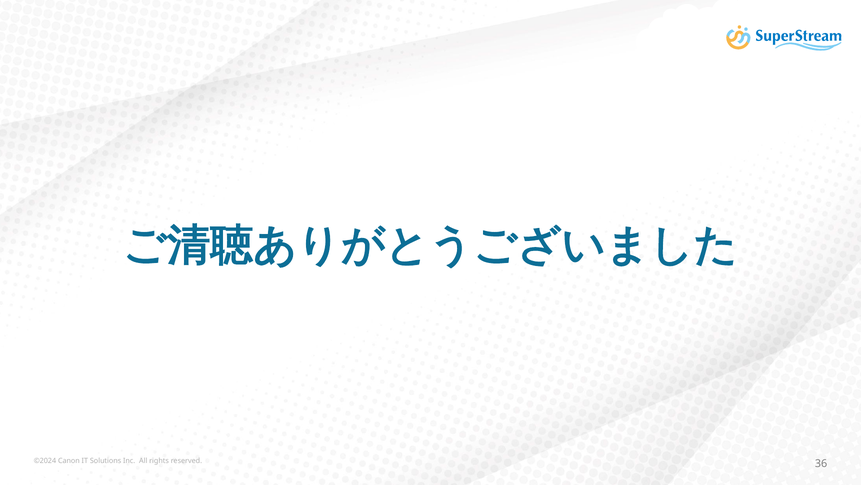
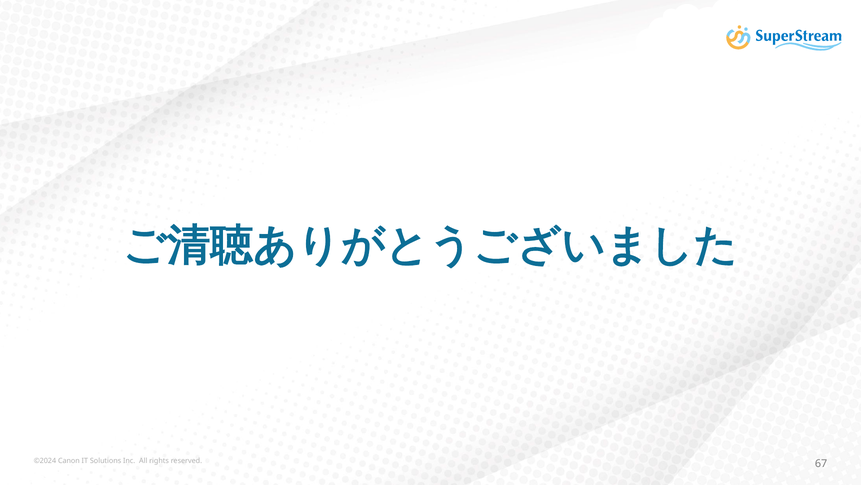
36: 36 -> 67
